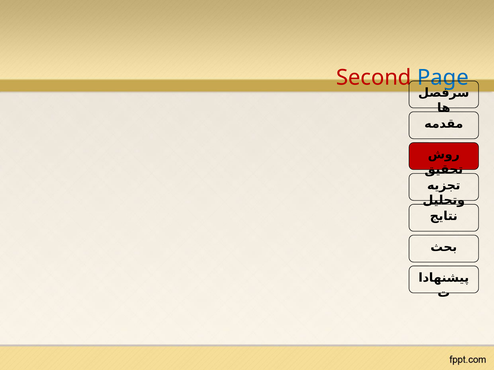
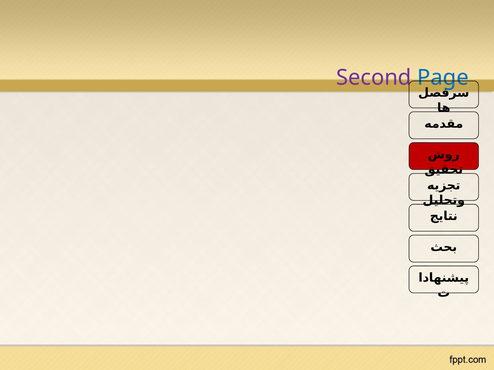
Second colour: red -> purple
